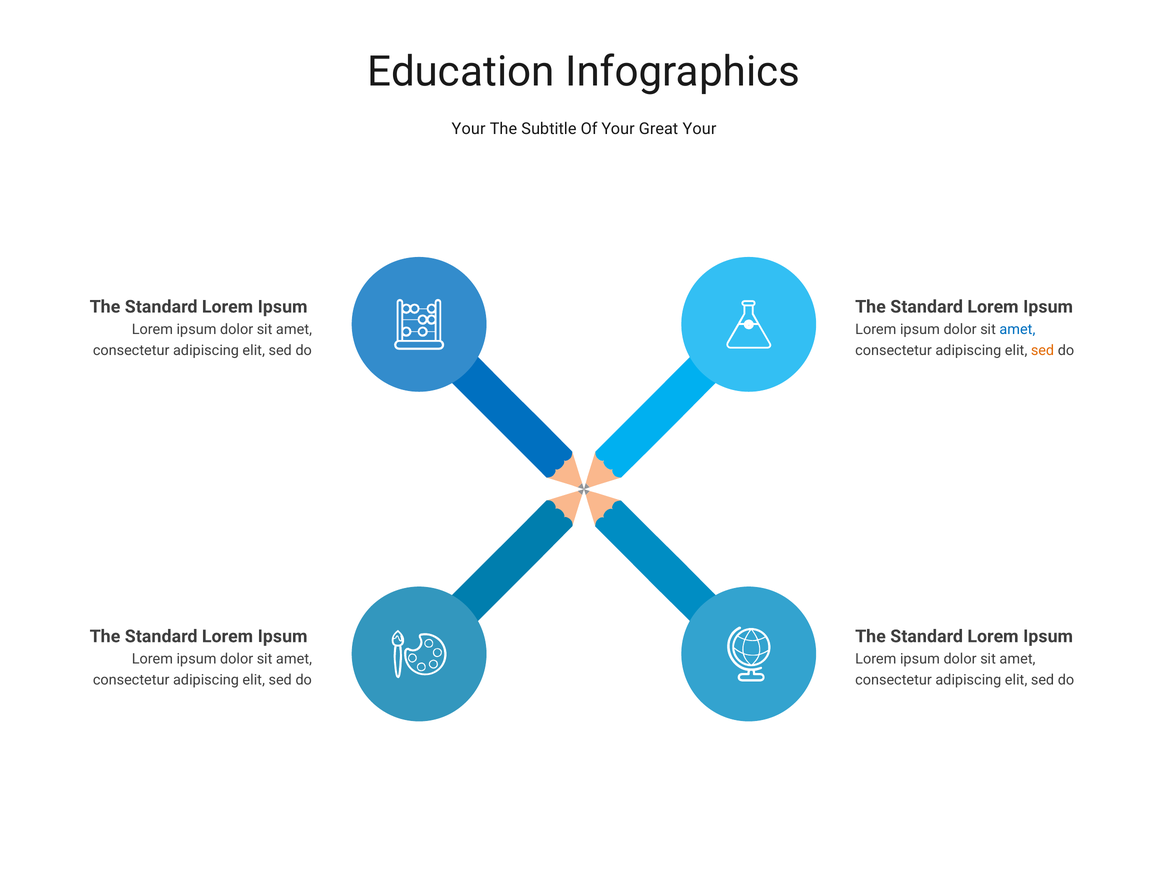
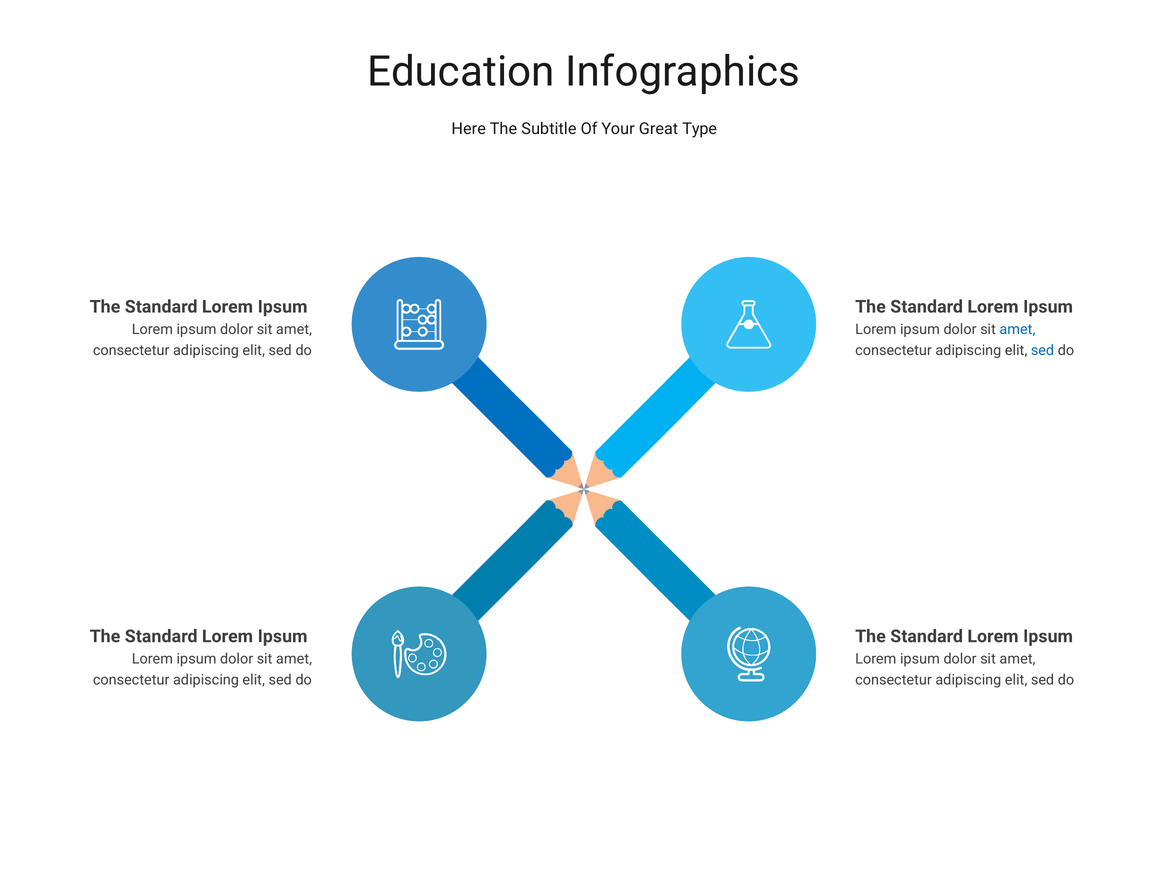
Your at (469, 129): Your -> Here
Great Your: Your -> Type
sed at (1043, 351) colour: orange -> blue
